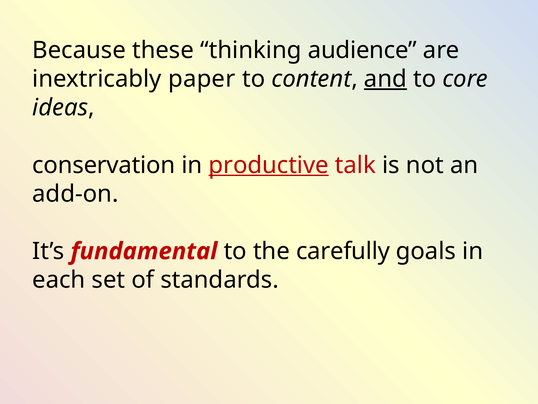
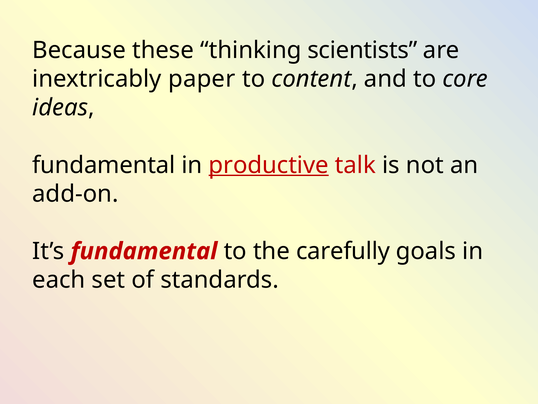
audience: audience -> scientists
and underline: present -> none
conservation at (104, 165): conservation -> fundamental
